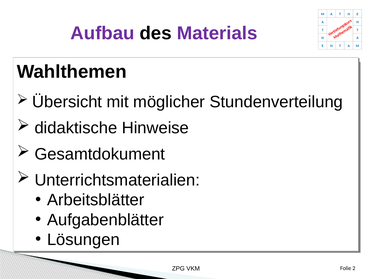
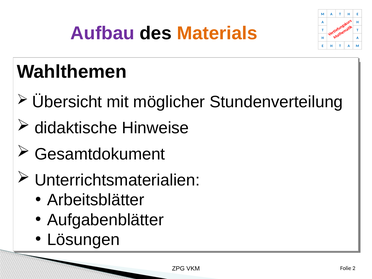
Materials colour: purple -> orange
